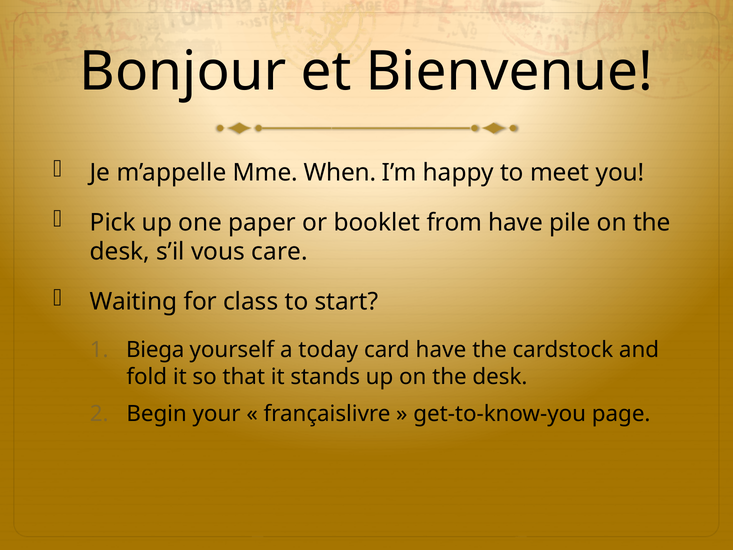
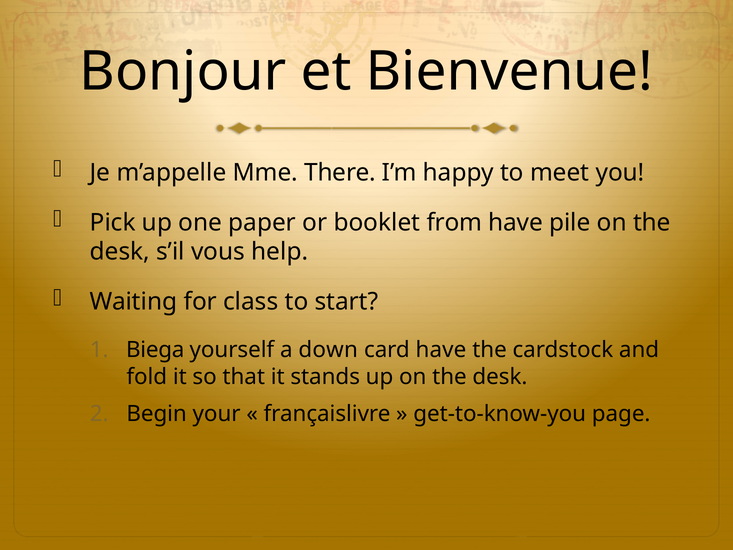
When: When -> There
care: care -> help
today: today -> down
